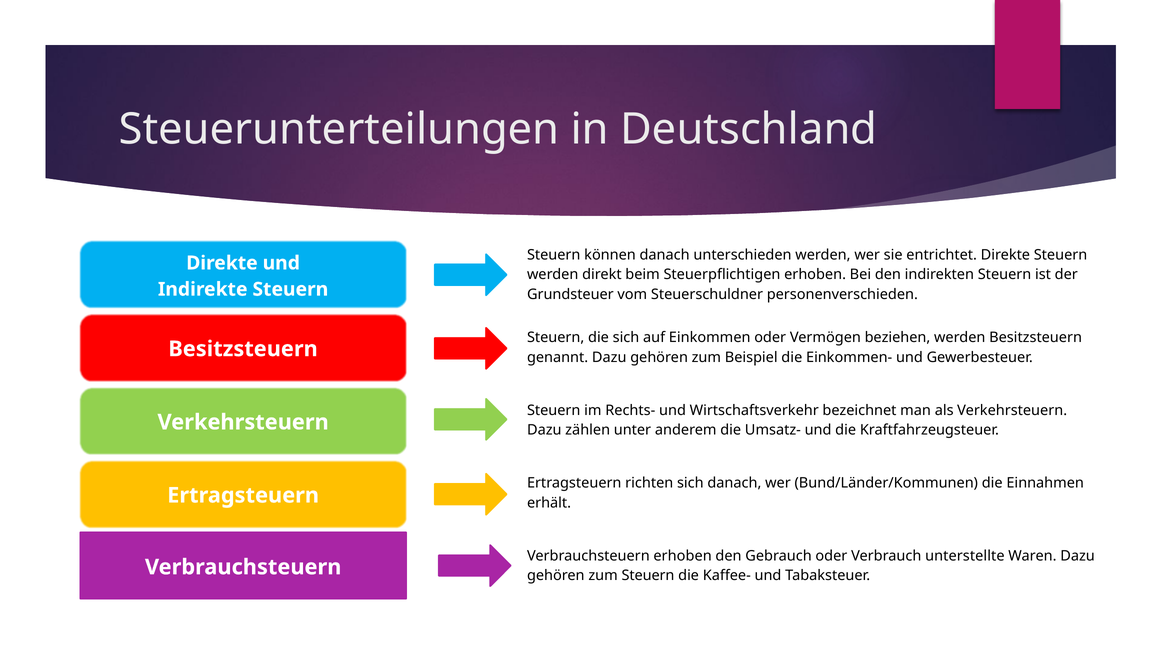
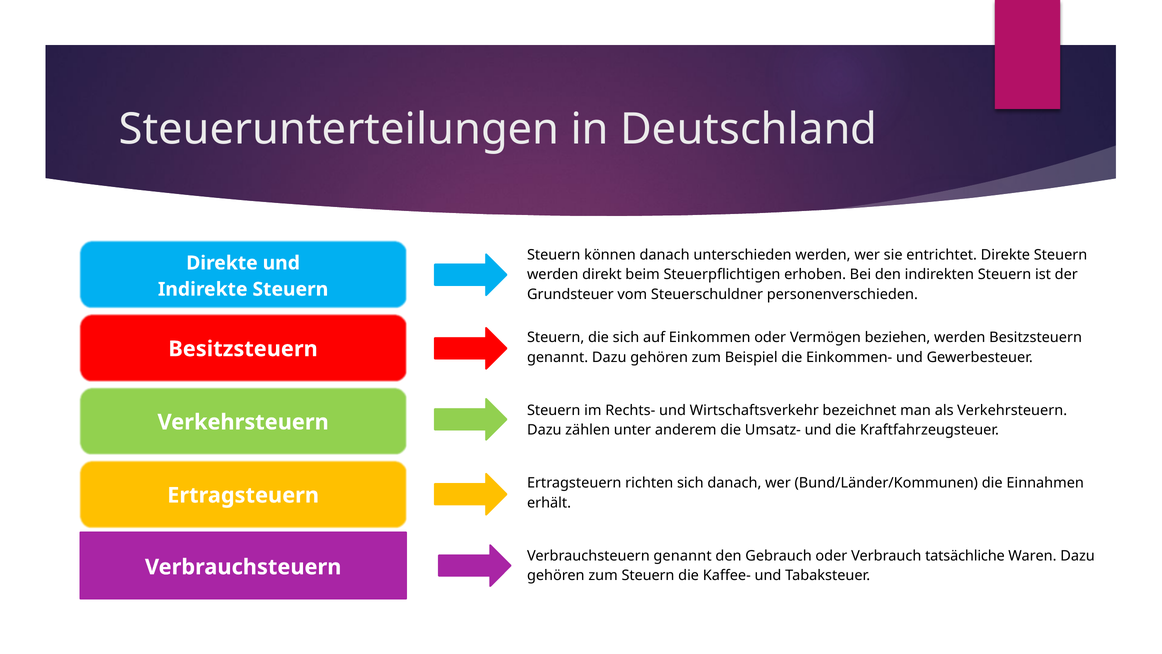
Verbrauchsteuern erhoben: erhoben -> genannt
unterstellte: unterstellte -> tatsächliche
